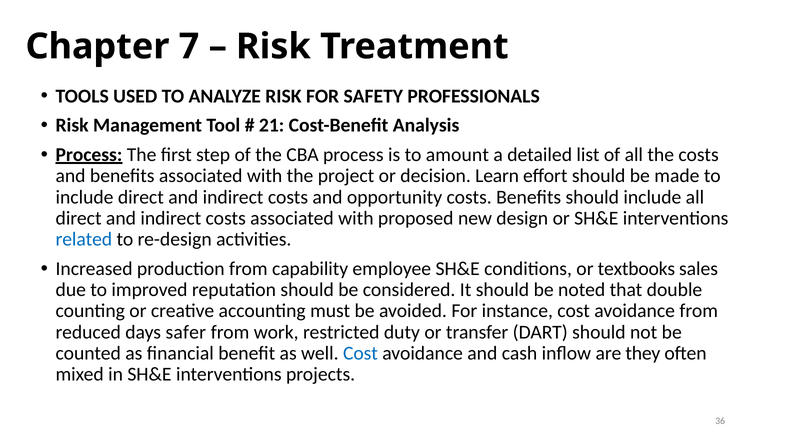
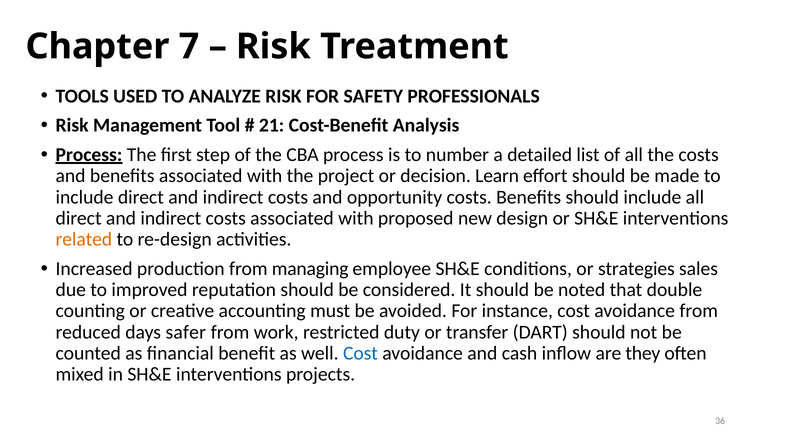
amount: amount -> number
related colour: blue -> orange
capability: capability -> managing
textbooks: textbooks -> strategies
